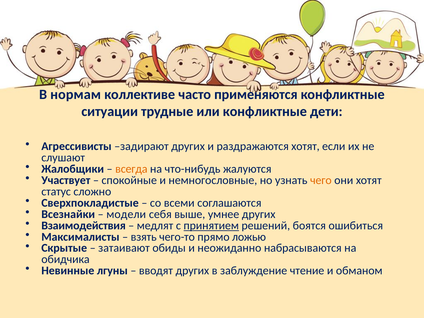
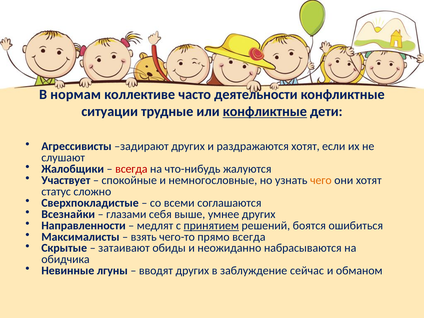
применяются: применяются -> деятельности
конфликтные at (265, 112) underline: none -> present
всегда at (131, 169) colour: orange -> red
модели: модели -> глазами
Взаимодействия: Взаимодействия -> Направленности
прямо ложью: ложью -> всегда
чтение: чтение -> сейчас
